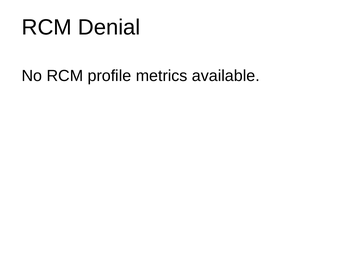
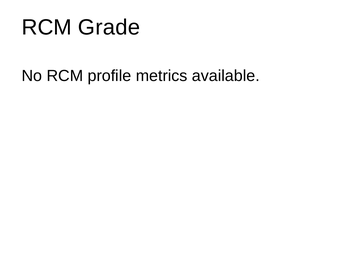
Denial: Denial -> Grade
